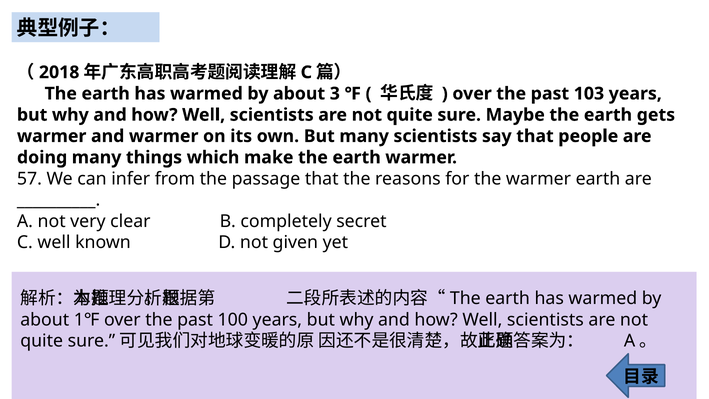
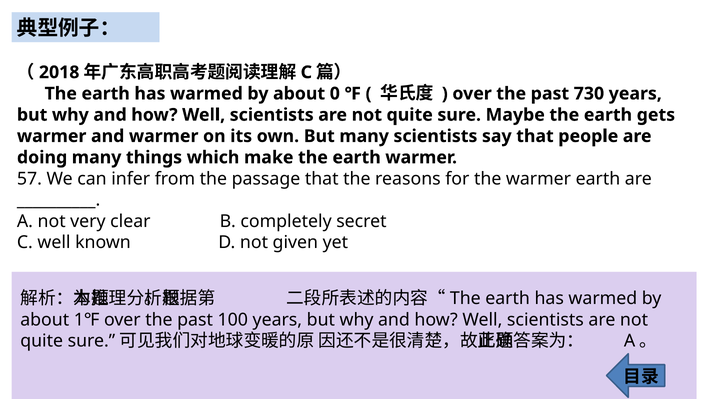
3: 3 -> 0
103: 103 -> 730
